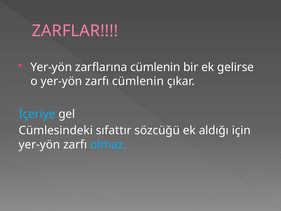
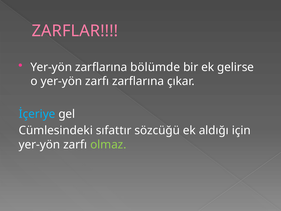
zarflarına cümlenin: cümlenin -> bölümde
zarfı cümlenin: cümlenin -> zarflarına
olmaz colour: light blue -> light green
